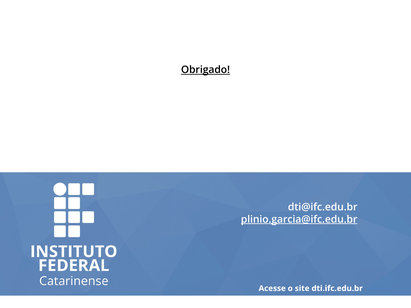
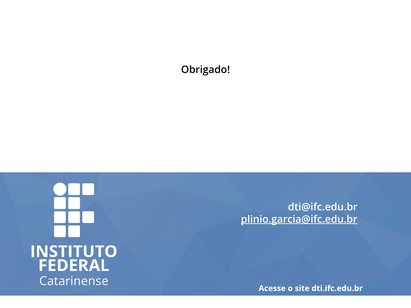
Obrigado underline: present -> none
